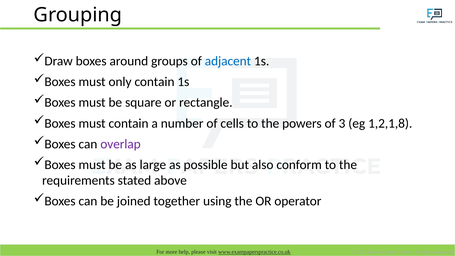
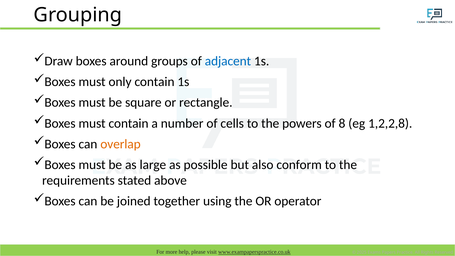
3: 3 -> 8
1,2,1,8: 1,2,1,8 -> 1,2,2,8
overlap colour: purple -> orange
